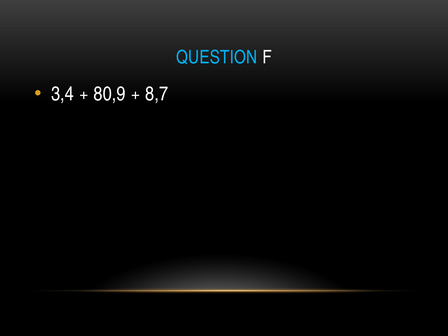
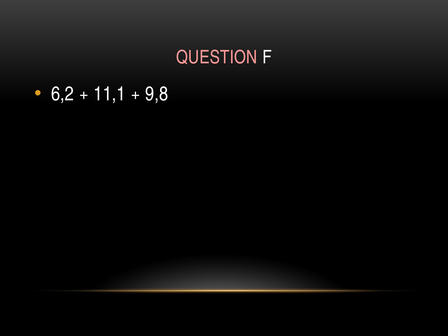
QUESTION colour: light blue -> pink
3,4: 3,4 -> 6,2
80,9: 80,9 -> 11,1
8,7: 8,7 -> 9,8
